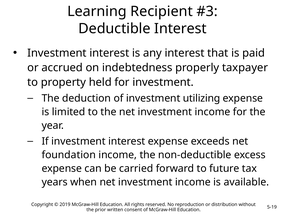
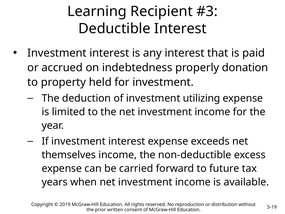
taxpayer: taxpayer -> donation
foundation: foundation -> themselves
